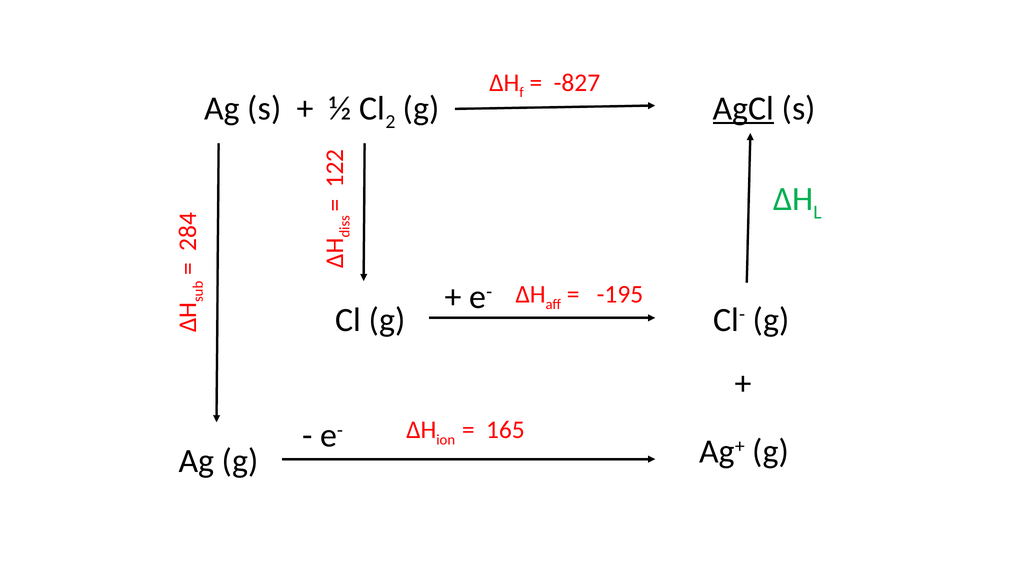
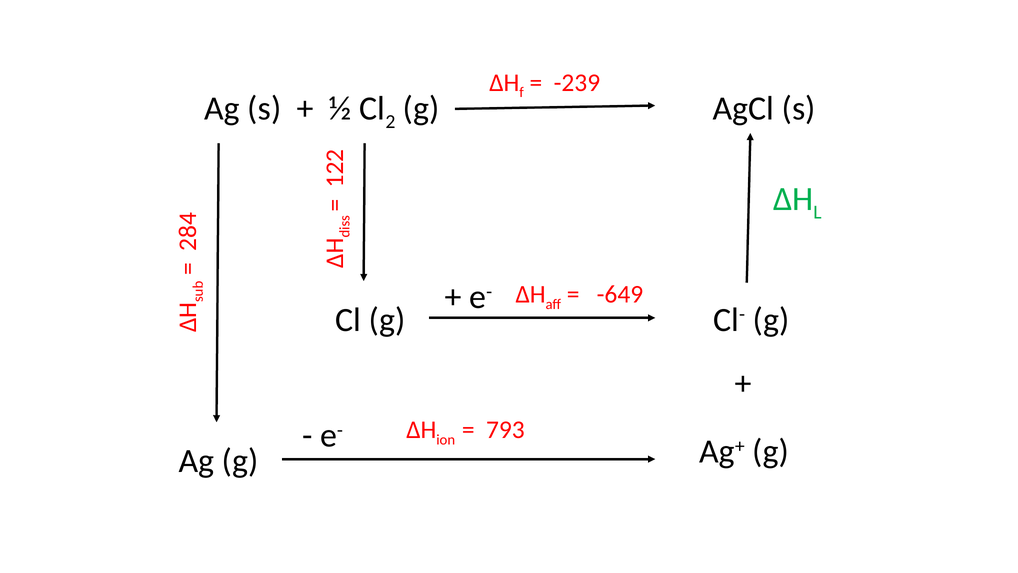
-827: -827 -> -239
AgCl underline: present -> none
-195: -195 -> -649
165: 165 -> 793
